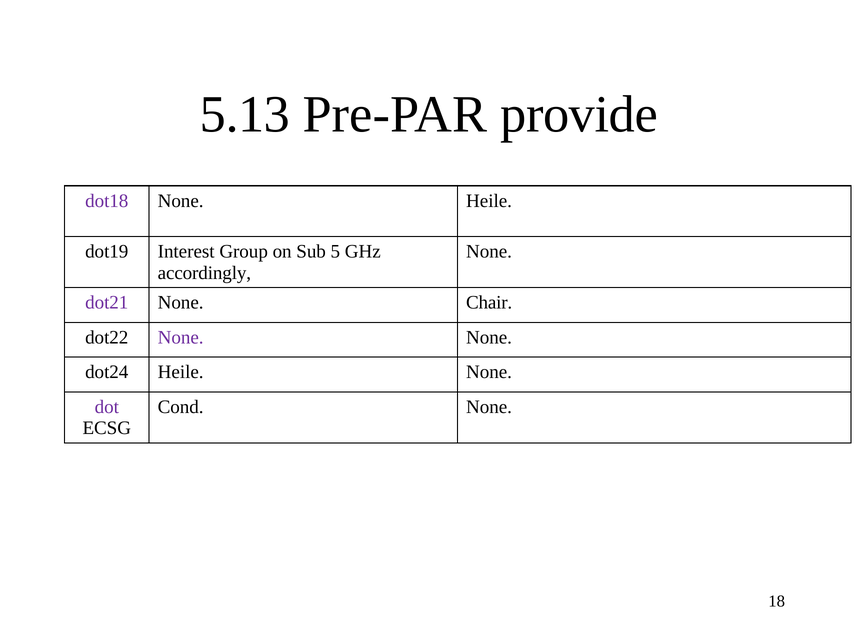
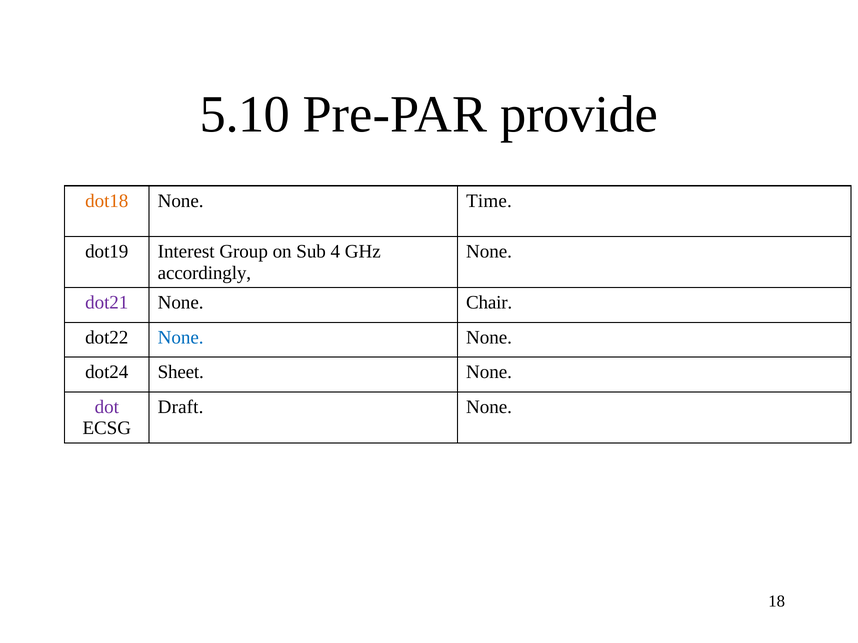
5.13: 5.13 -> 5.10
dot18 colour: purple -> orange
None Heile: Heile -> Time
5: 5 -> 4
None at (181, 338) colour: purple -> blue
dot24 Heile: Heile -> Sheet
Cond: Cond -> Draft
